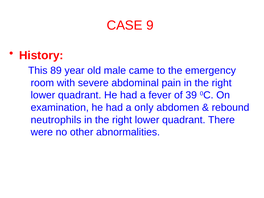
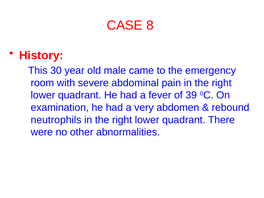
9: 9 -> 8
89: 89 -> 30
only: only -> very
